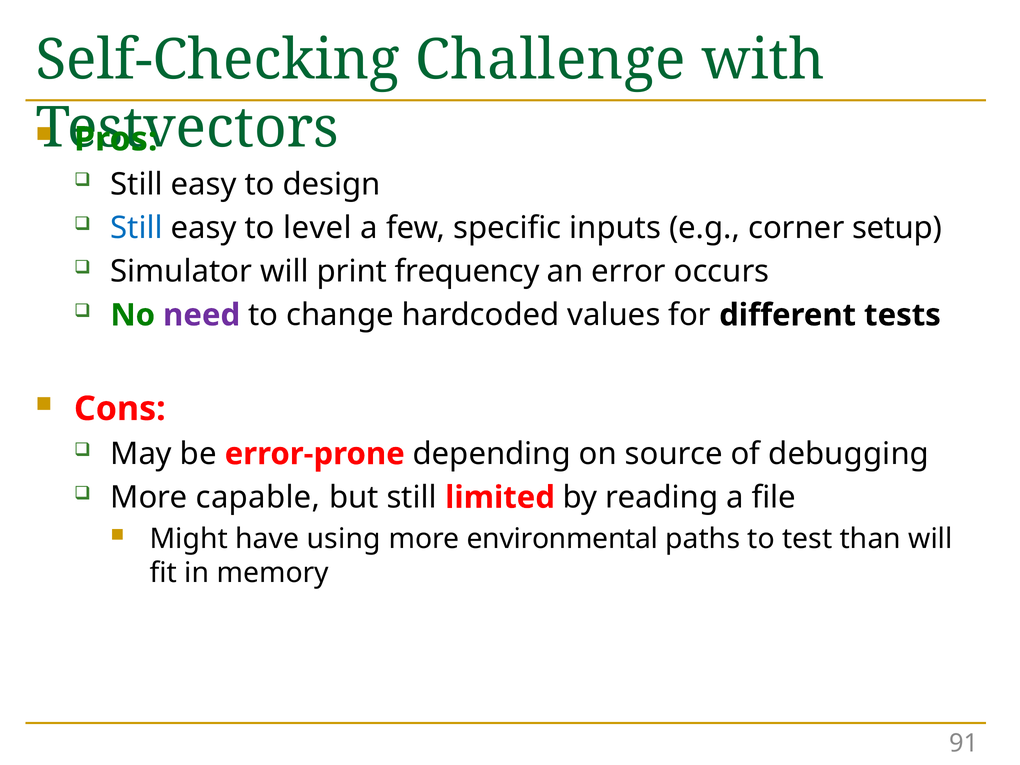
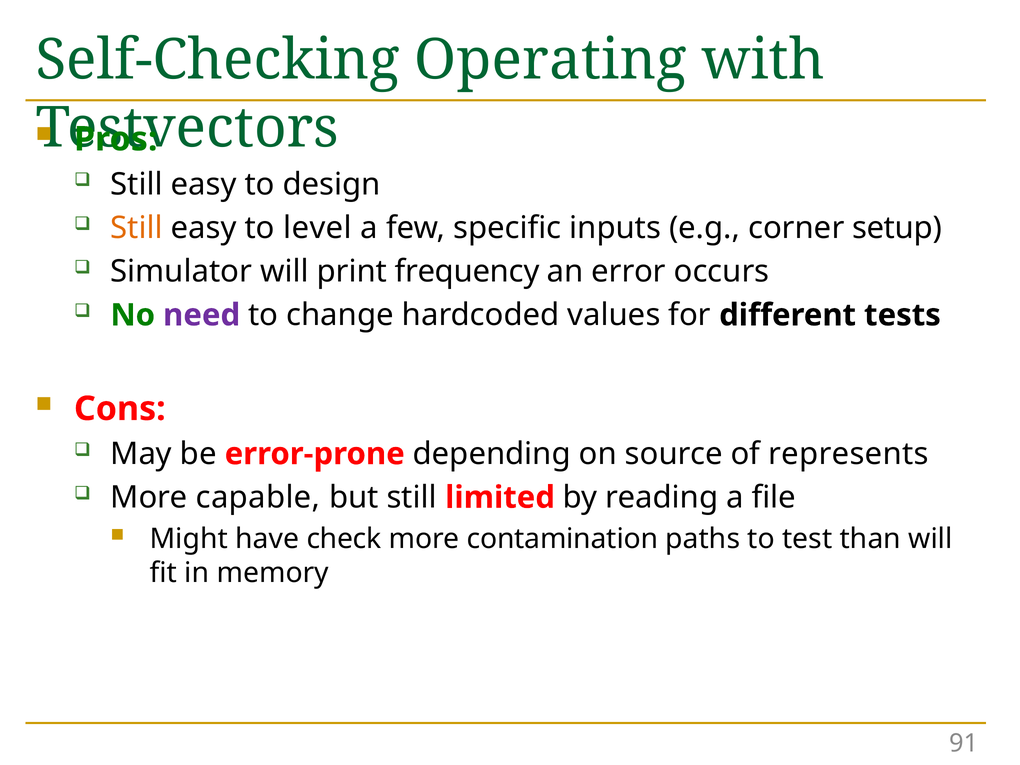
Challenge: Challenge -> Operating
Still at (137, 228) colour: blue -> orange
debugging: debugging -> represents
using: using -> check
environmental: environmental -> contamination
